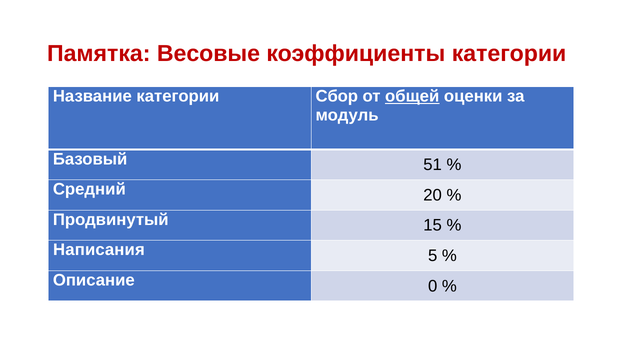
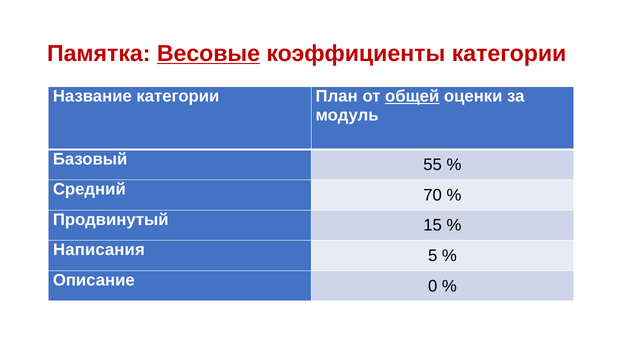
Весовые underline: none -> present
Сбор: Сбор -> План
51: 51 -> 55
20: 20 -> 70
